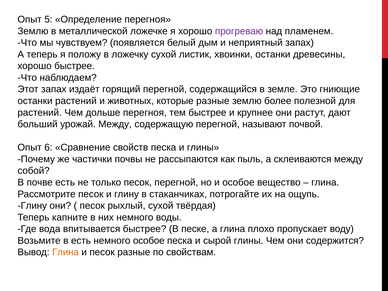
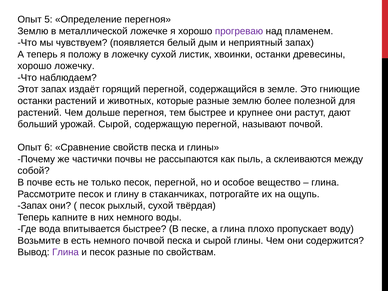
хорошо быстрее: быстрее -> ложечку
урожай Между: Между -> Сырой
Глину at (32, 206): Глину -> Запах
немного особое: особое -> почвой
Глина at (65, 252) colour: orange -> purple
